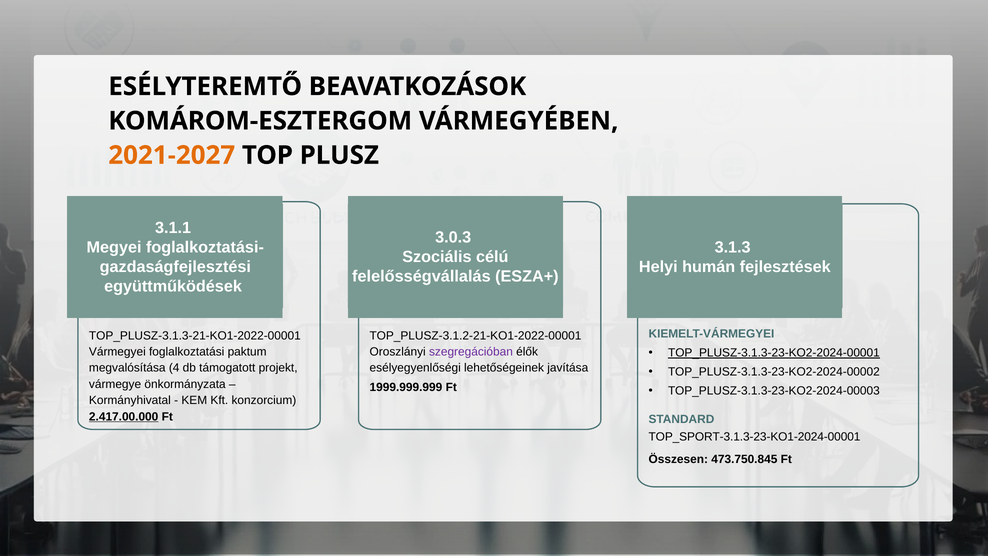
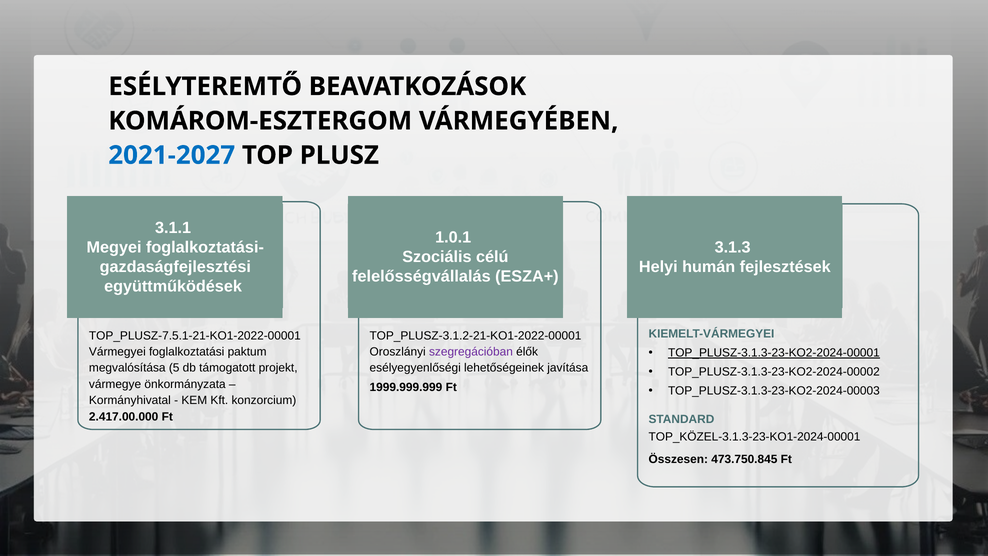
2021-2027 colour: orange -> blue
3.0.3: 3.0.3 -> 1.0.1
TOP_PLUSZ-3.1.3-21-KO1-2022-00001: TOP_PLUSZ-3.1.3-21-KO1-2022-00001 -> TOP_PLUSZ-7.5.1-21-KO1-2022-00001
4: 4 -> 5
2.417.00.000 underline: present -> none
TOP_SPORT-3.1.3-23-KO1-2024-00001: TOP_SPORT-3.1.3-23-KO1-2024-00001 -> TOP_KÖZEL-3.1.3-23-KO1-2024-00001
